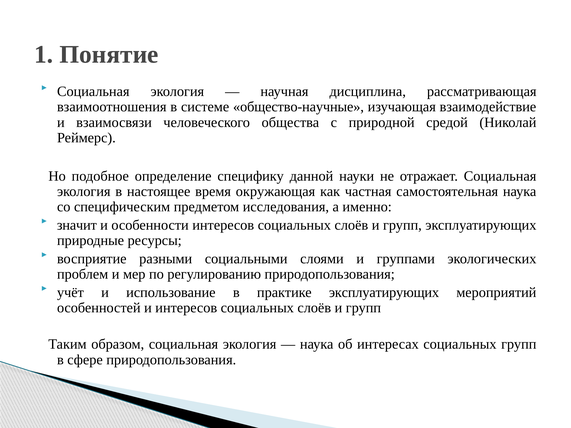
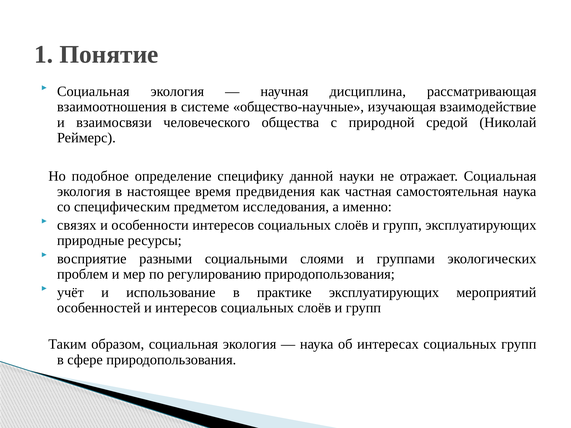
окружающая: окружающая -> предвидения
значит: значит -> связях
